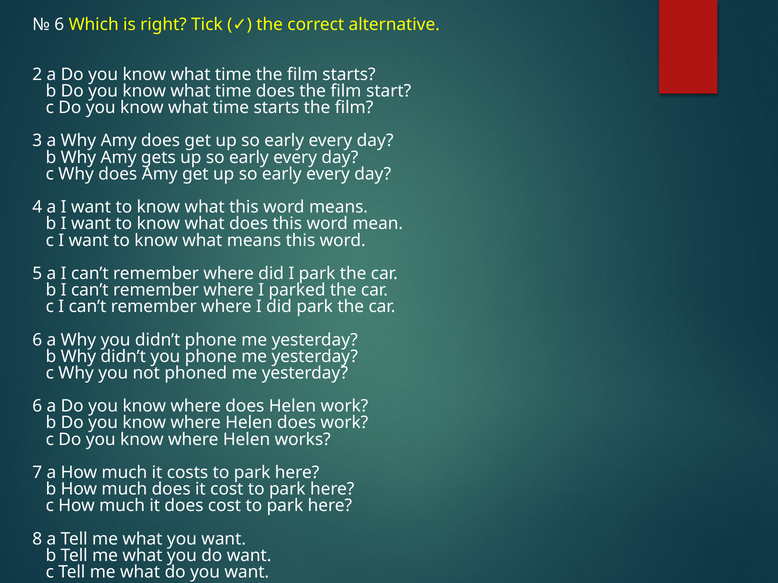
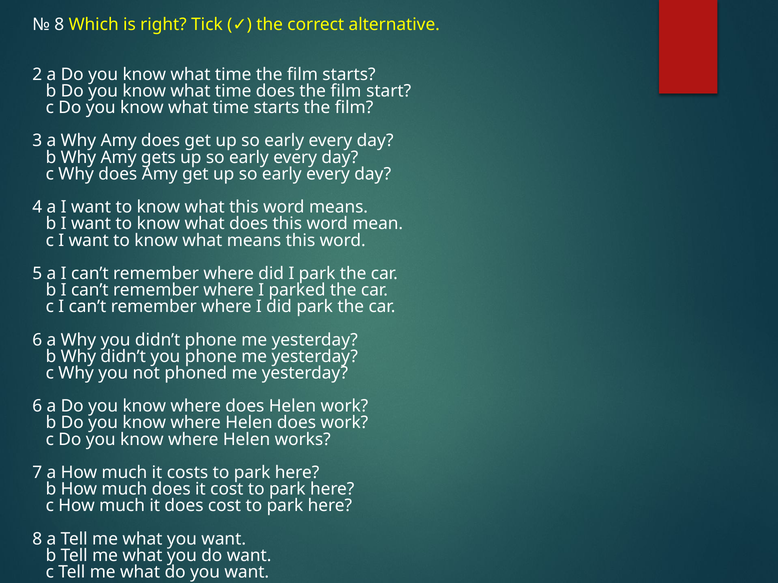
6 at (59, 25): 6 -> 8
